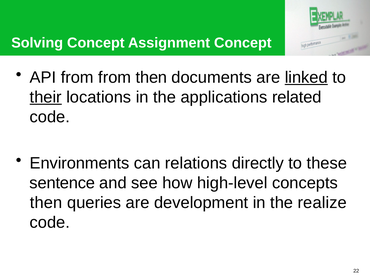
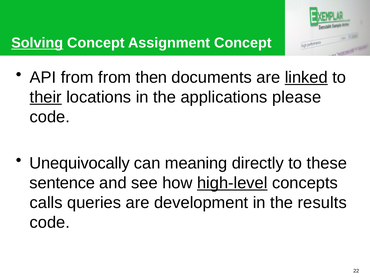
Solving underline: none -> present
related: related -> please
Environments: Environments -> Unequivocally
relations: relations -> meaning
high-level underline: none -> present
then at (46, 202): then -> calls
realize: realize -> results
